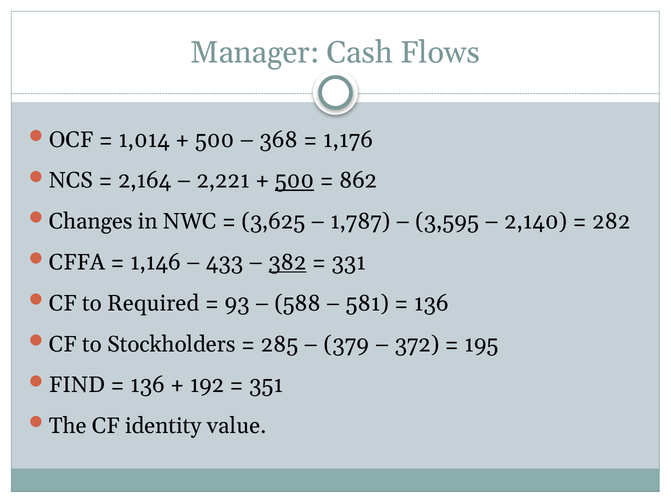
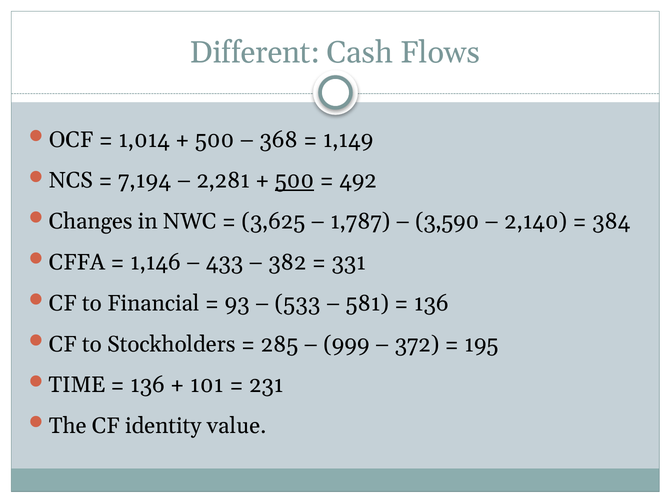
Manager: Manager -> Different
1,176: 1,176 -> 1,149
2,164: 2,164 -> 7,194
2,221: 2,221 -> 2,281
862: 862 -> 492
3,595: 3,595 -> 3,590
282: 282 -> 384
382 underline: present -> none
Required: Required -> Financial
588: 588 -> 533
379: 379 -> 999
FIND: FIND -> TIME
192: 192 -> 101
351: 351 -> 231
